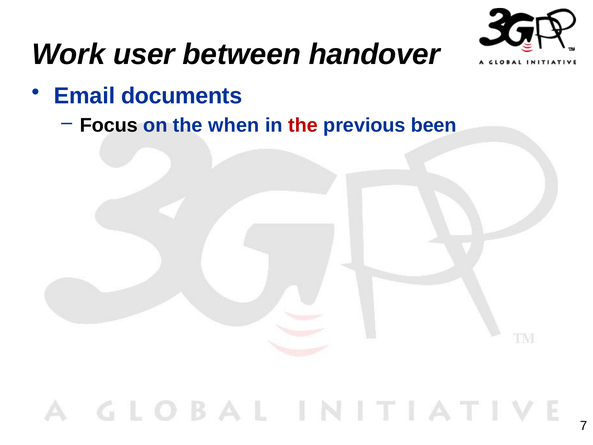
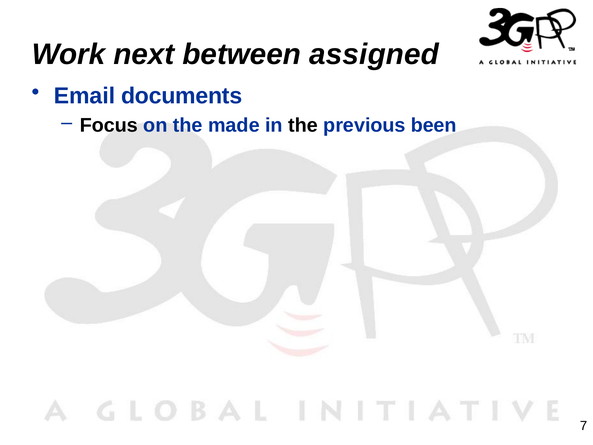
user: user -> next
handover: handover -> assigned
when: when -> made
the at (303, 125) colour: red -> black
